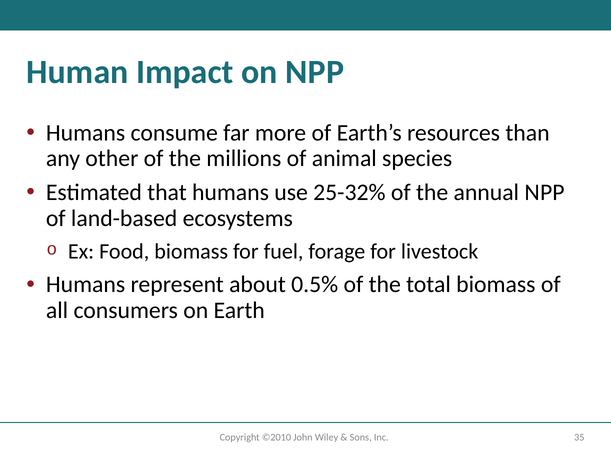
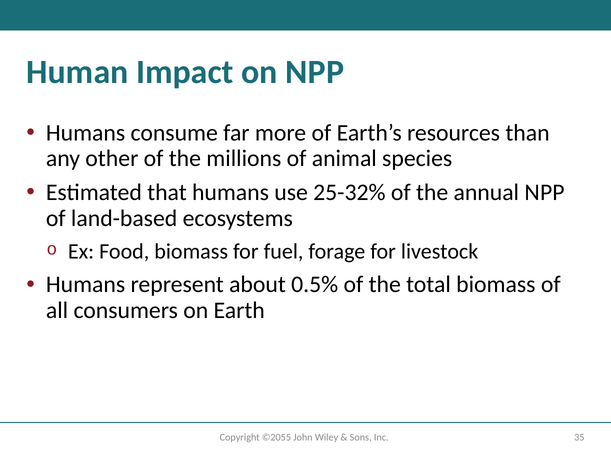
©2010: ©2010 -> ©2055
